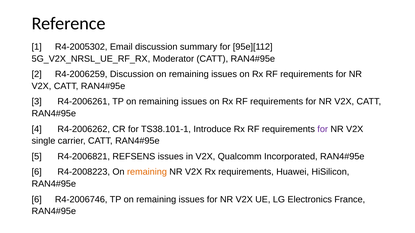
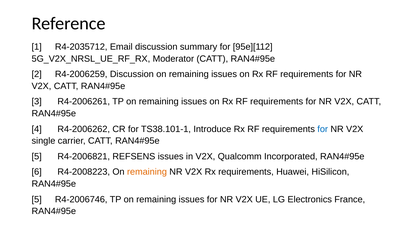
R4-2005302: R4-2005302 -> R4-2035712
for at (323, 129) colour: purple -> blue
6 at (37, 200): 6 -> 5
